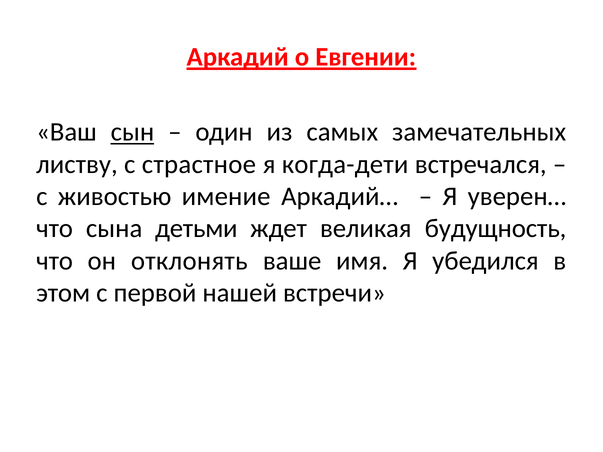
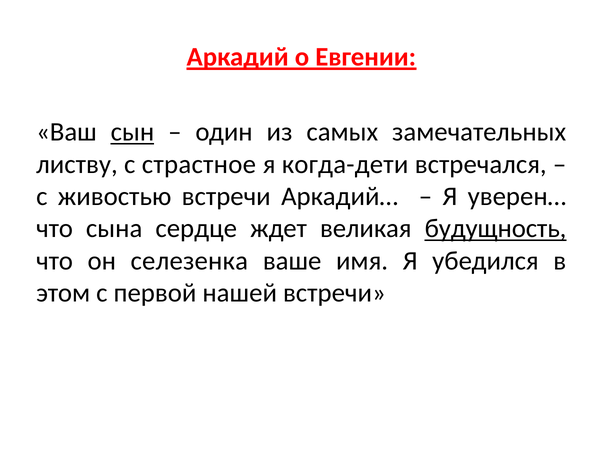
живостью имение: имение -> встречи
детьми: детьми -> сердце
будущность underline: none -> present
отклонять: отклонять -> селезенка
